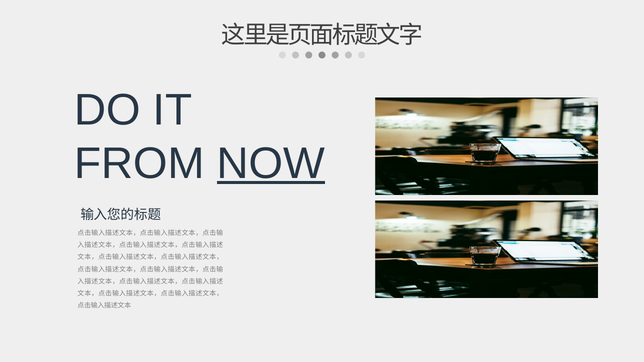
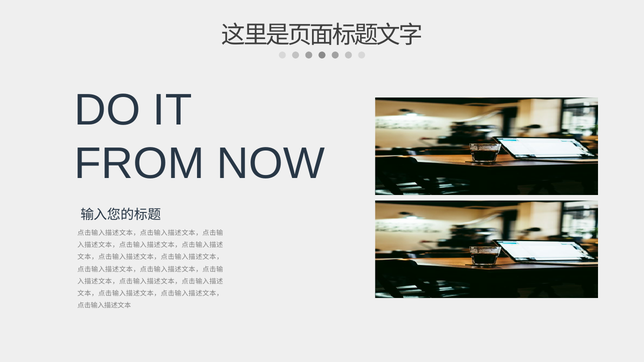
NOW underline: present -> none
